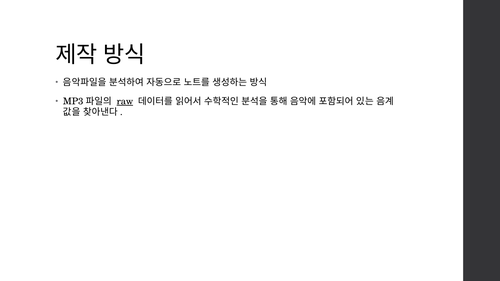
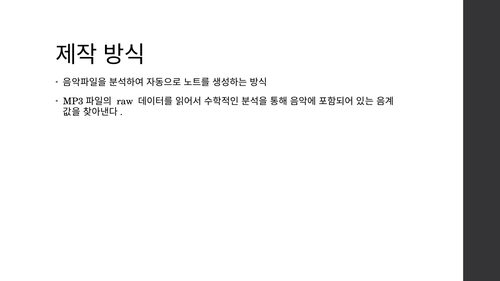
raw underline: present -> none
